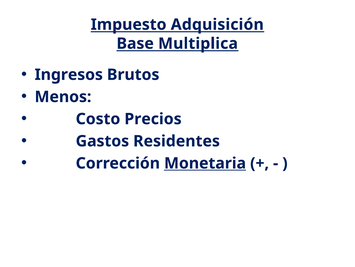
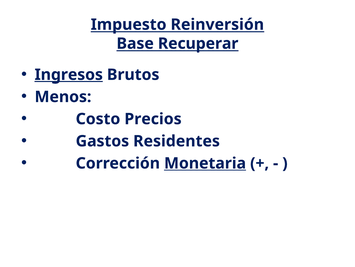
Adquisición: Adquisición -> Reinversión
Multiplica: Multiplica -> Recuperar
Ingresos underline: none -> present
